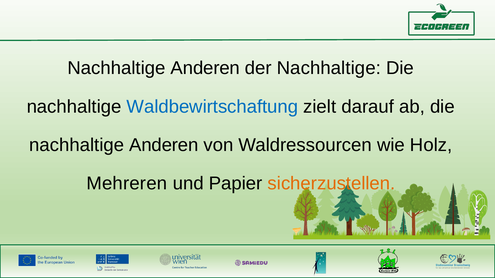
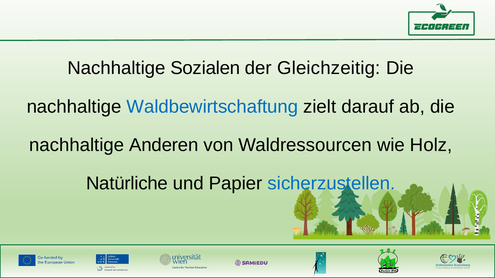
Anderen at (205, 68): Anderen -> Sozialen
der Nachhaltige: Nachhaltige -> Gleichzeitig
Mehreren: Mehreren -> Natürliche
sicherzustellen colour: orange -> blue
